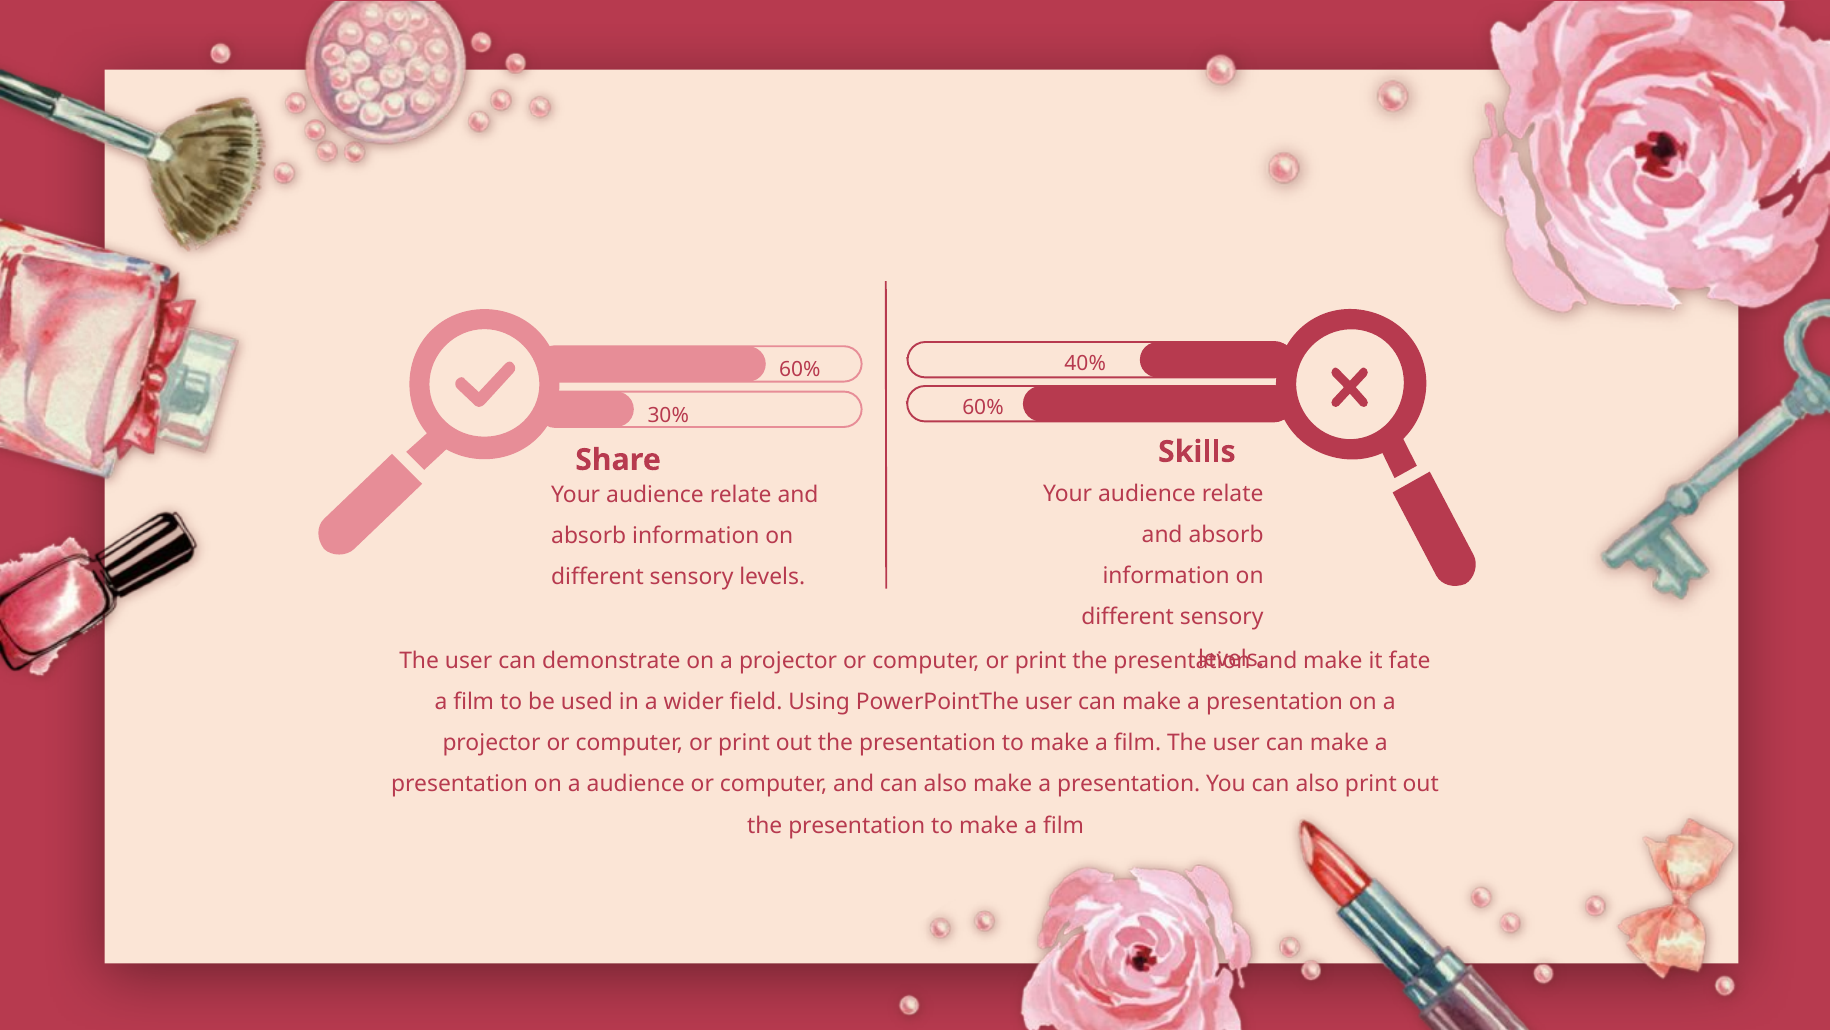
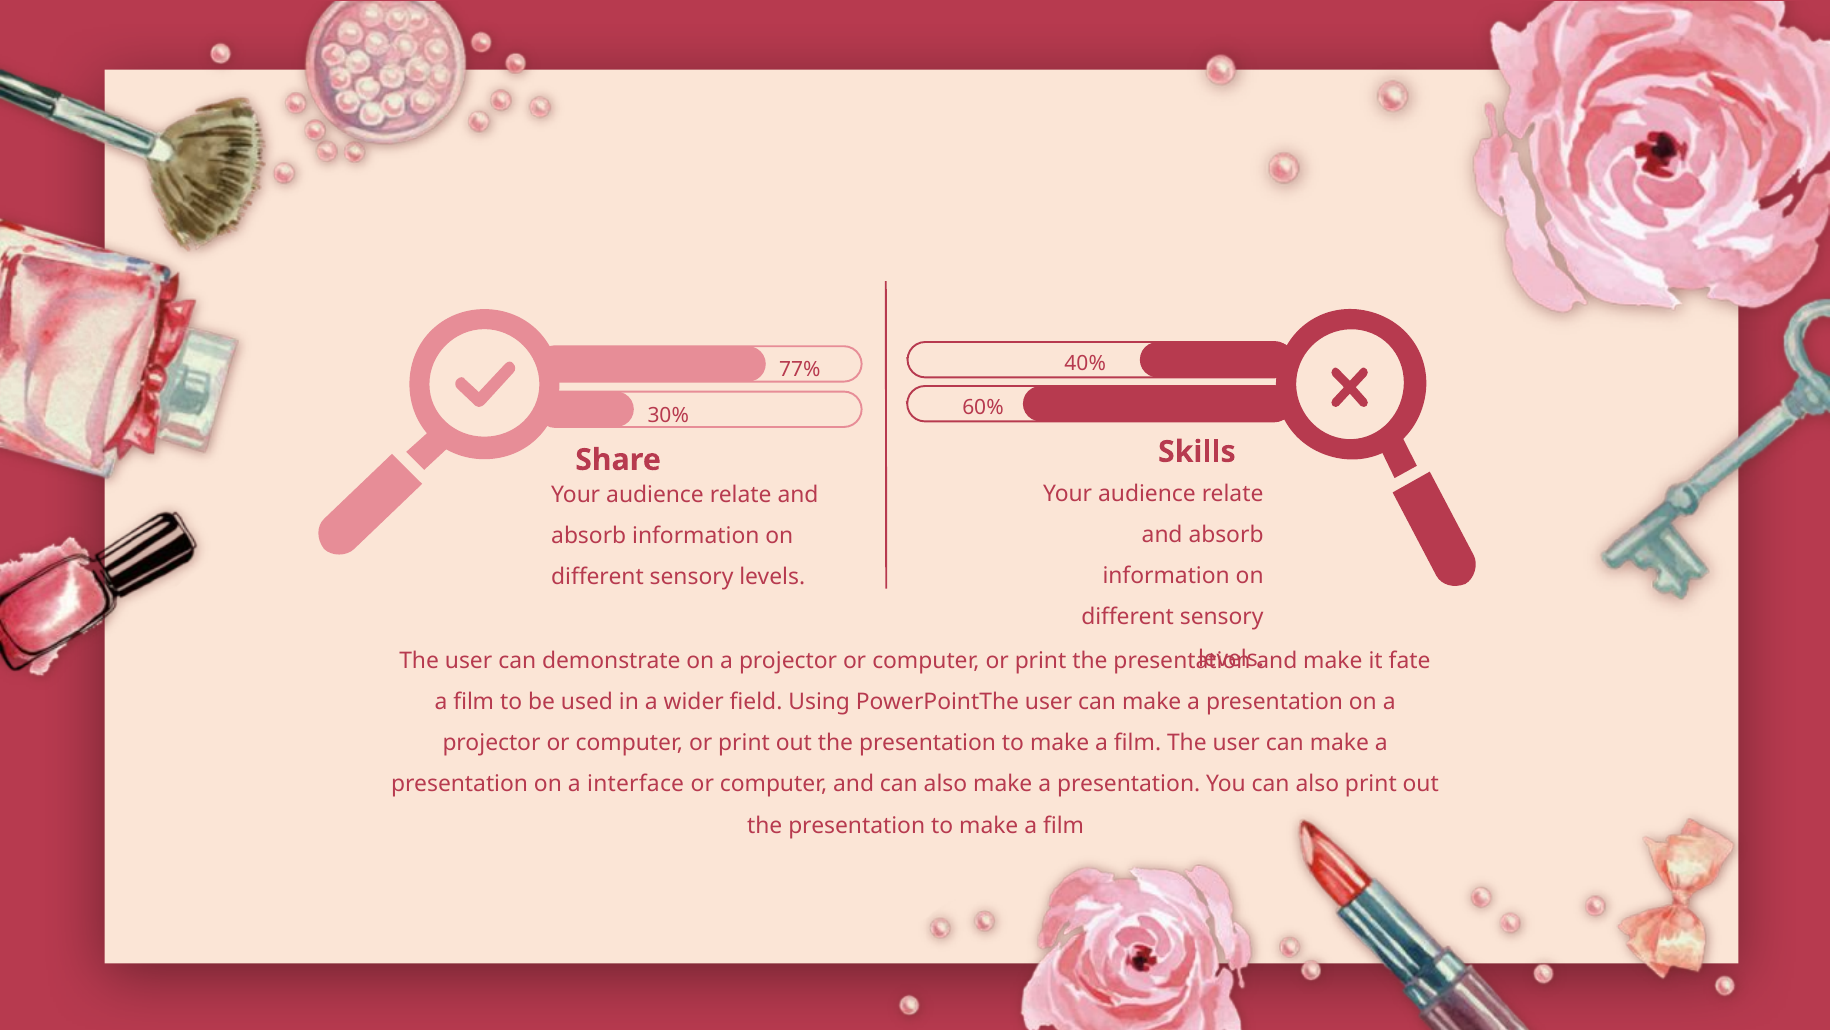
60% at (800, 369): 60% -> 77%
a audience: audience -> interface
